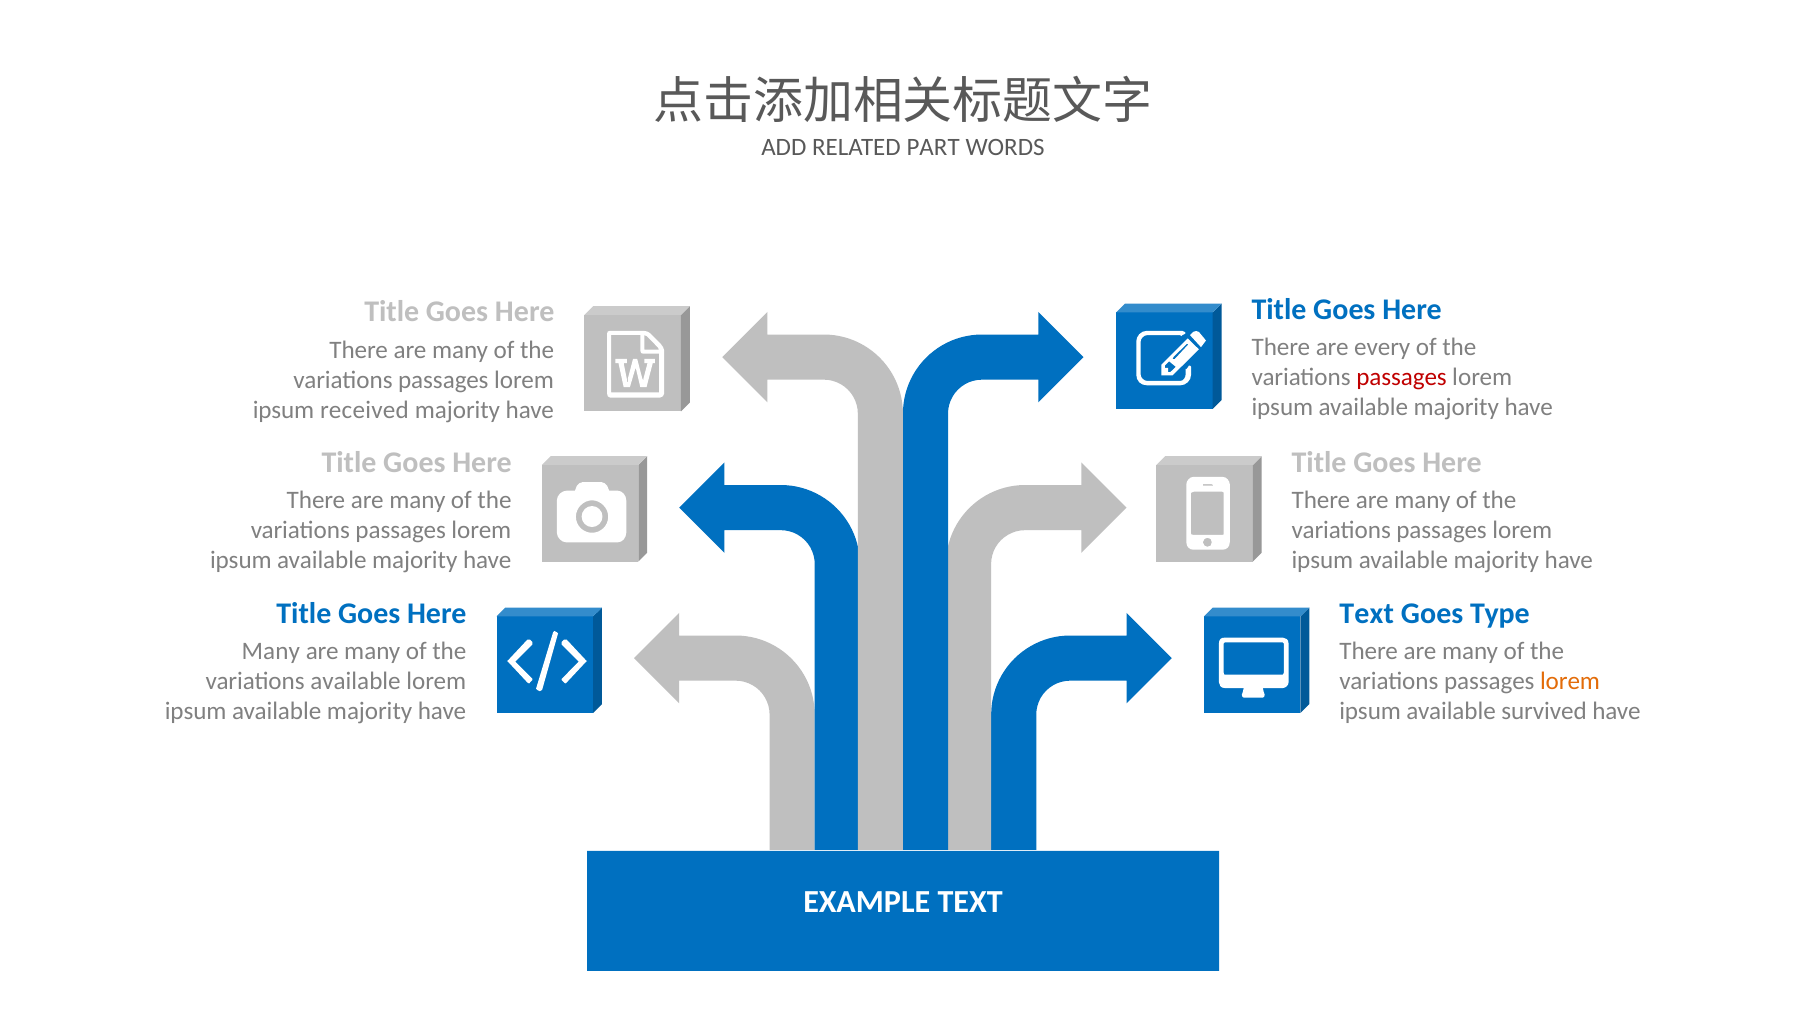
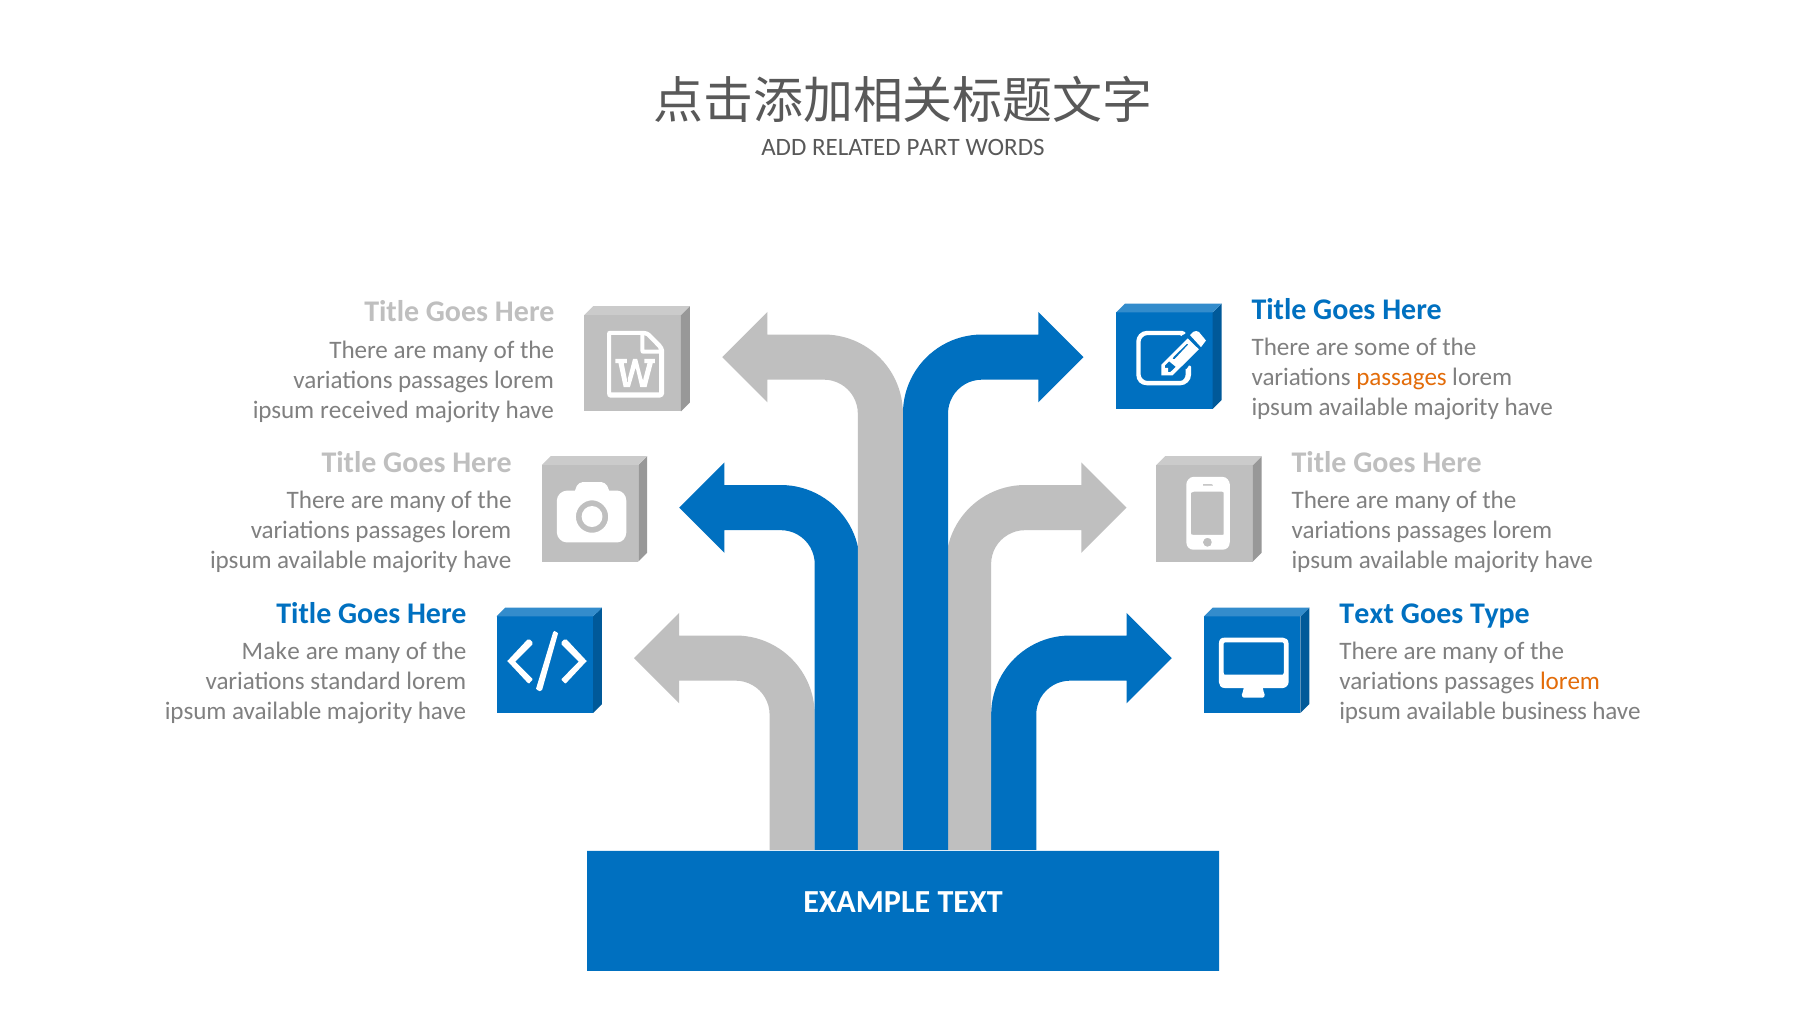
every: every -> some
passages at (1402, 377) colour: red -> orange
Many at (271, 651): Many -> Make
variations available: available -> standard
survived: survived -> business
